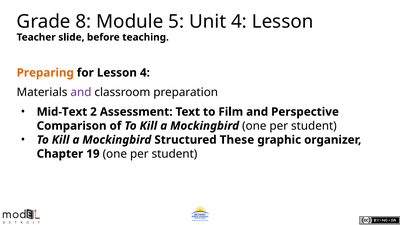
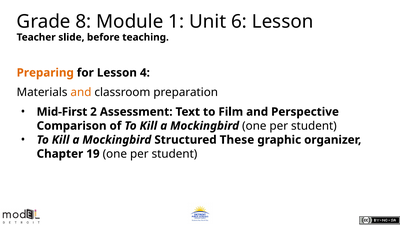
5: 5 -> 1
Unit 4: 4 -> 6
and at (81, 92) colour: purple -> orange
Mid-Text: Mid-Text -> Mid-First
